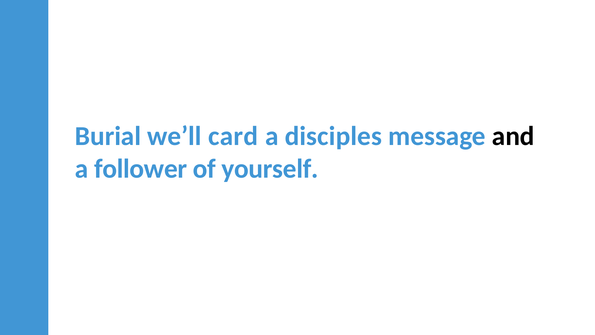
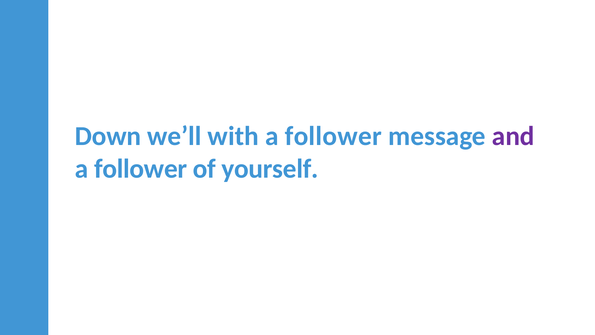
Burial: Burial -> Down
card: card -> with
disciples at (333, 136): disciples -> follower
and colour: black -> purple
